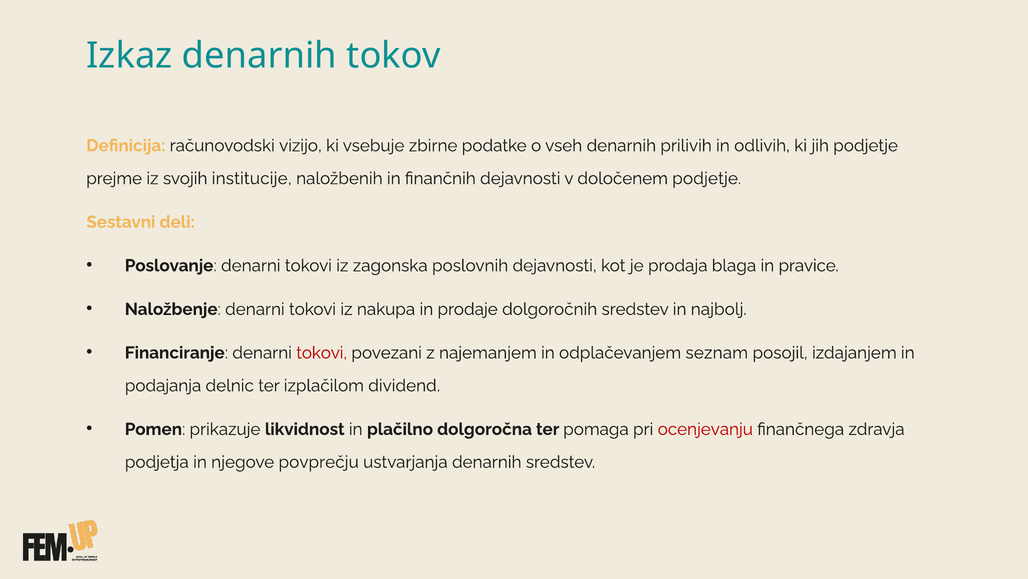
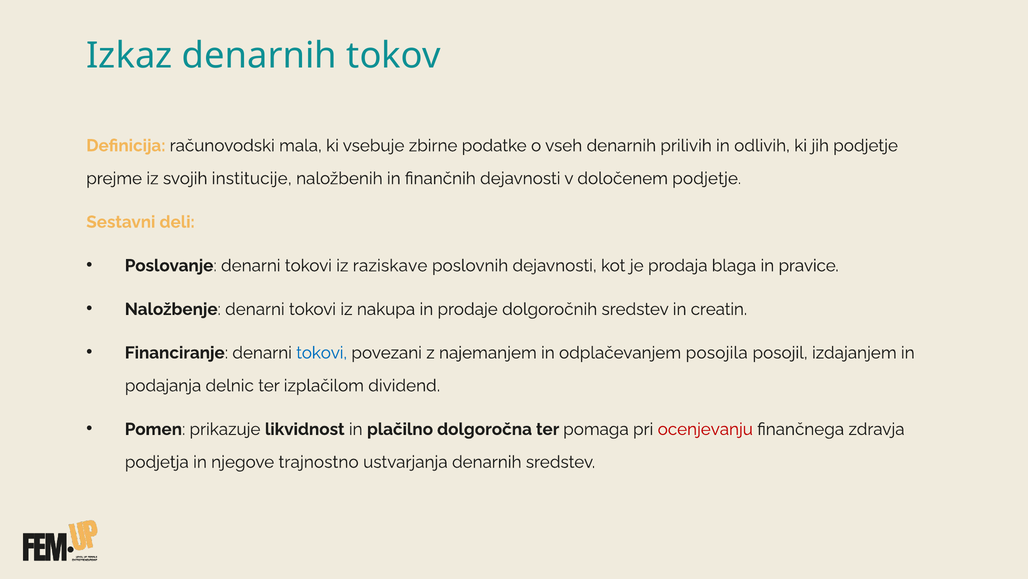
vizijo: vizijo -> mala
zagonska: zagonska -> raziskave
najbolj: najbolj -> creatin
tokovi at (322, 352) colour: red -> blue
seznam: seznam -> posojila
povprečju: povprečju -> trajnostno
